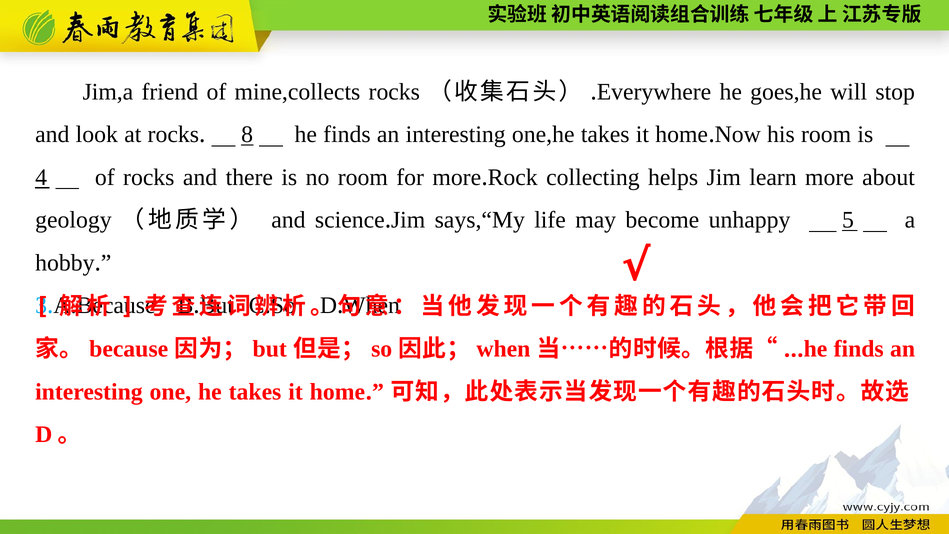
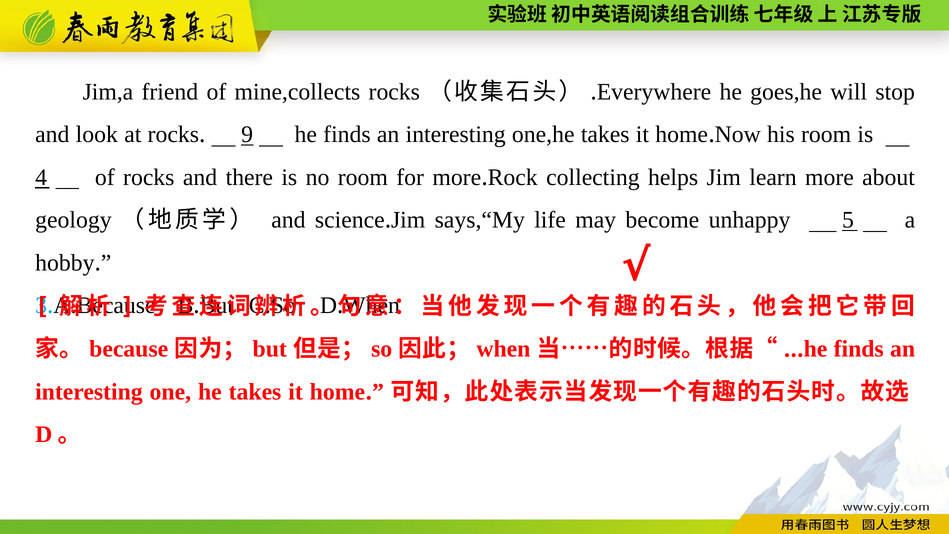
8: 8 -> 9
